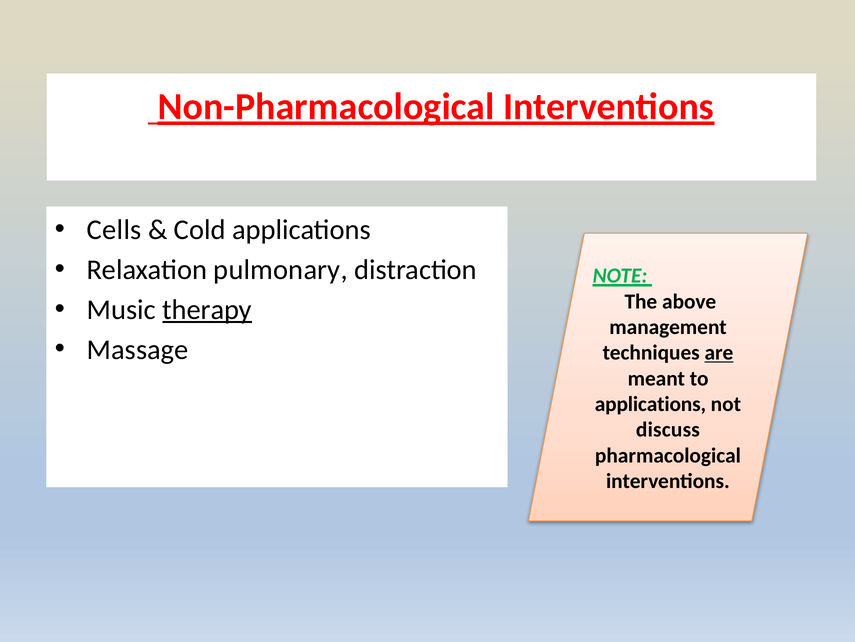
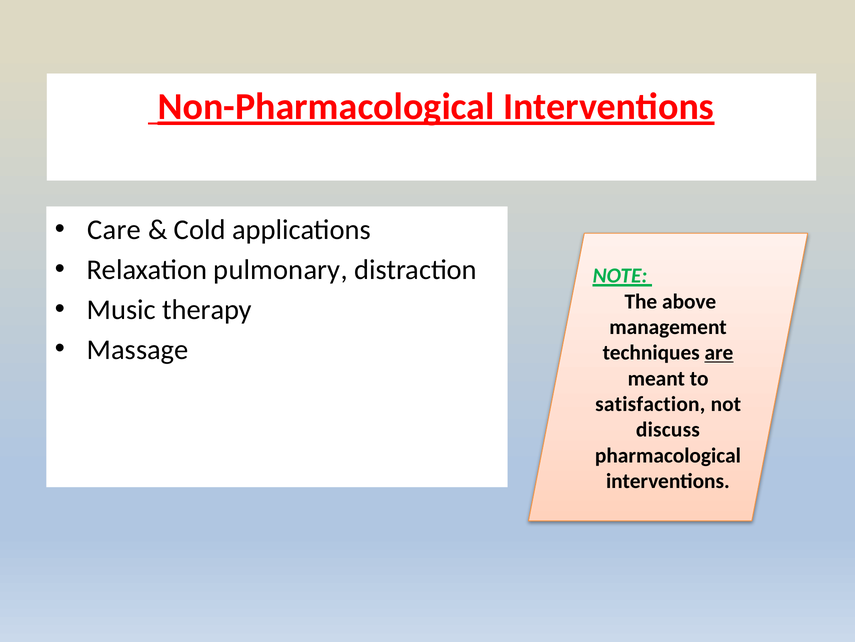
Cells: Cells -> Care
therapy underline: present -> none
applications at (650, 404): applications -> satisfaction
